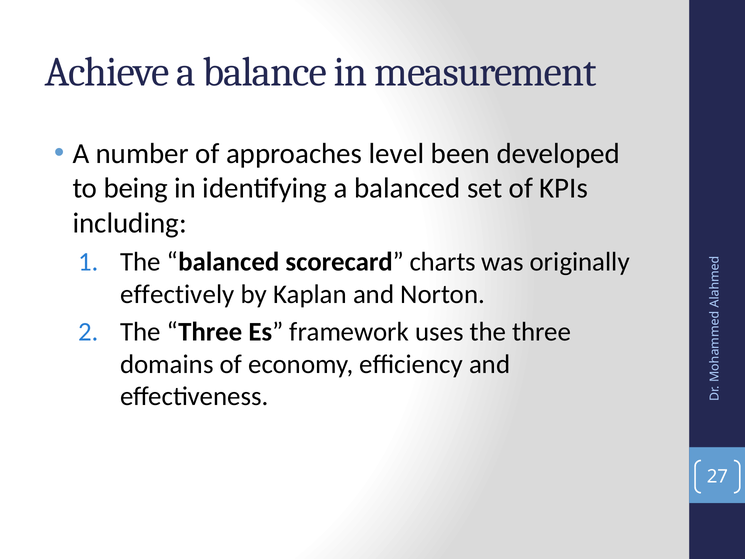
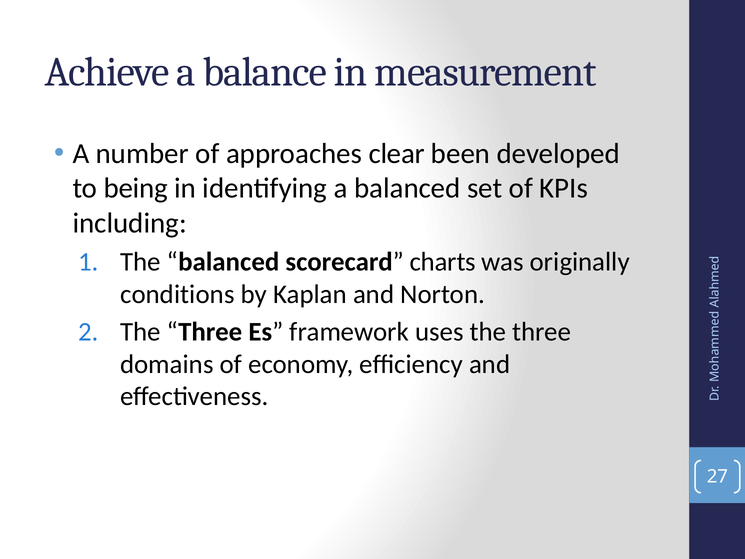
level: level -> clear
effectively: effectively -> conditions
